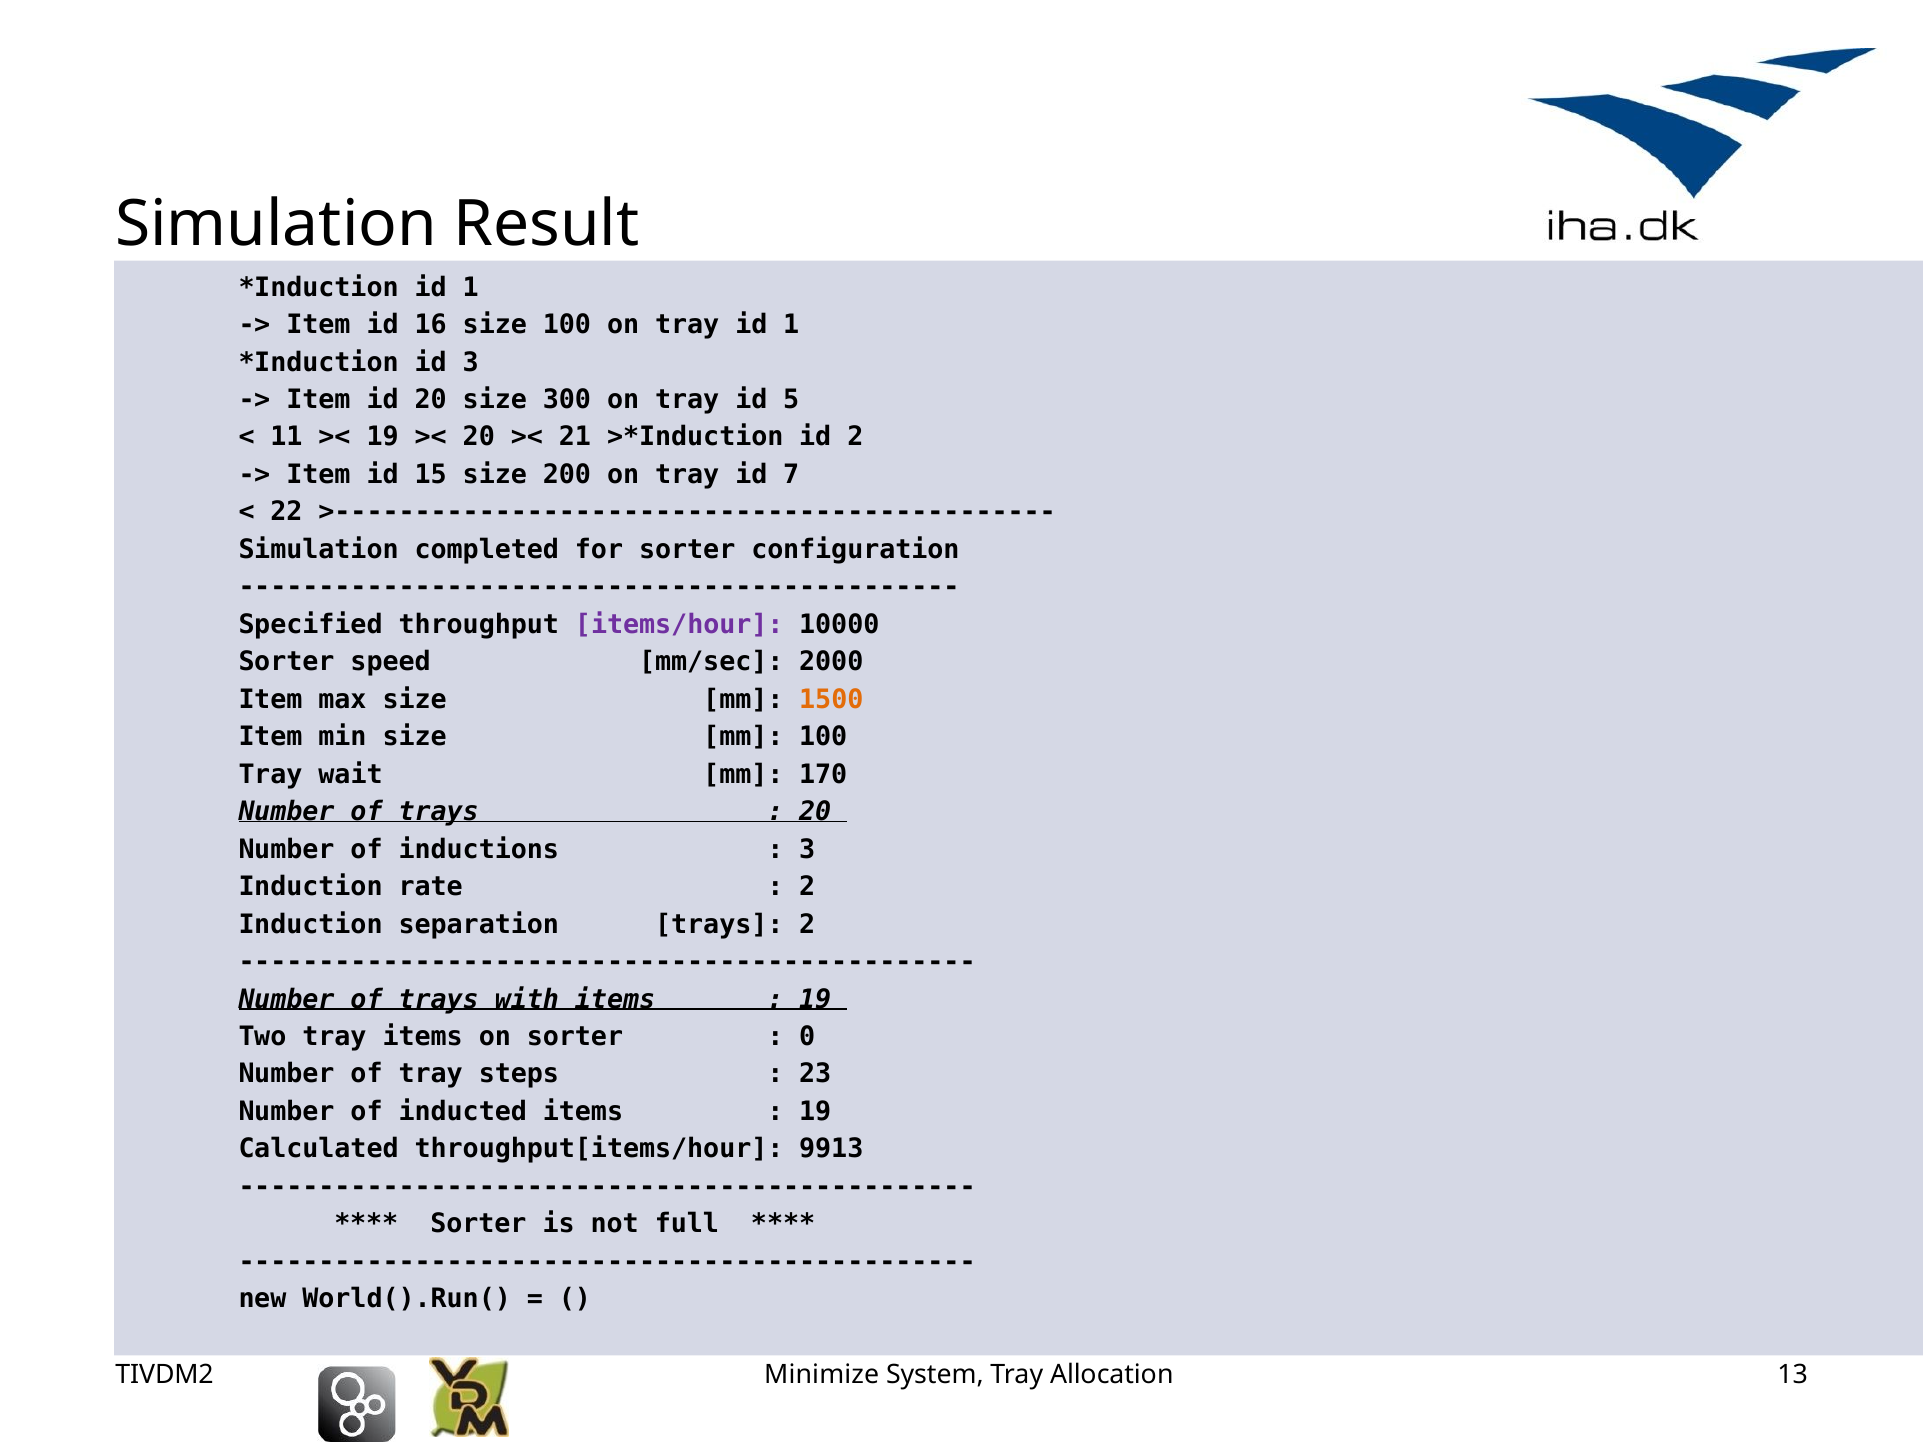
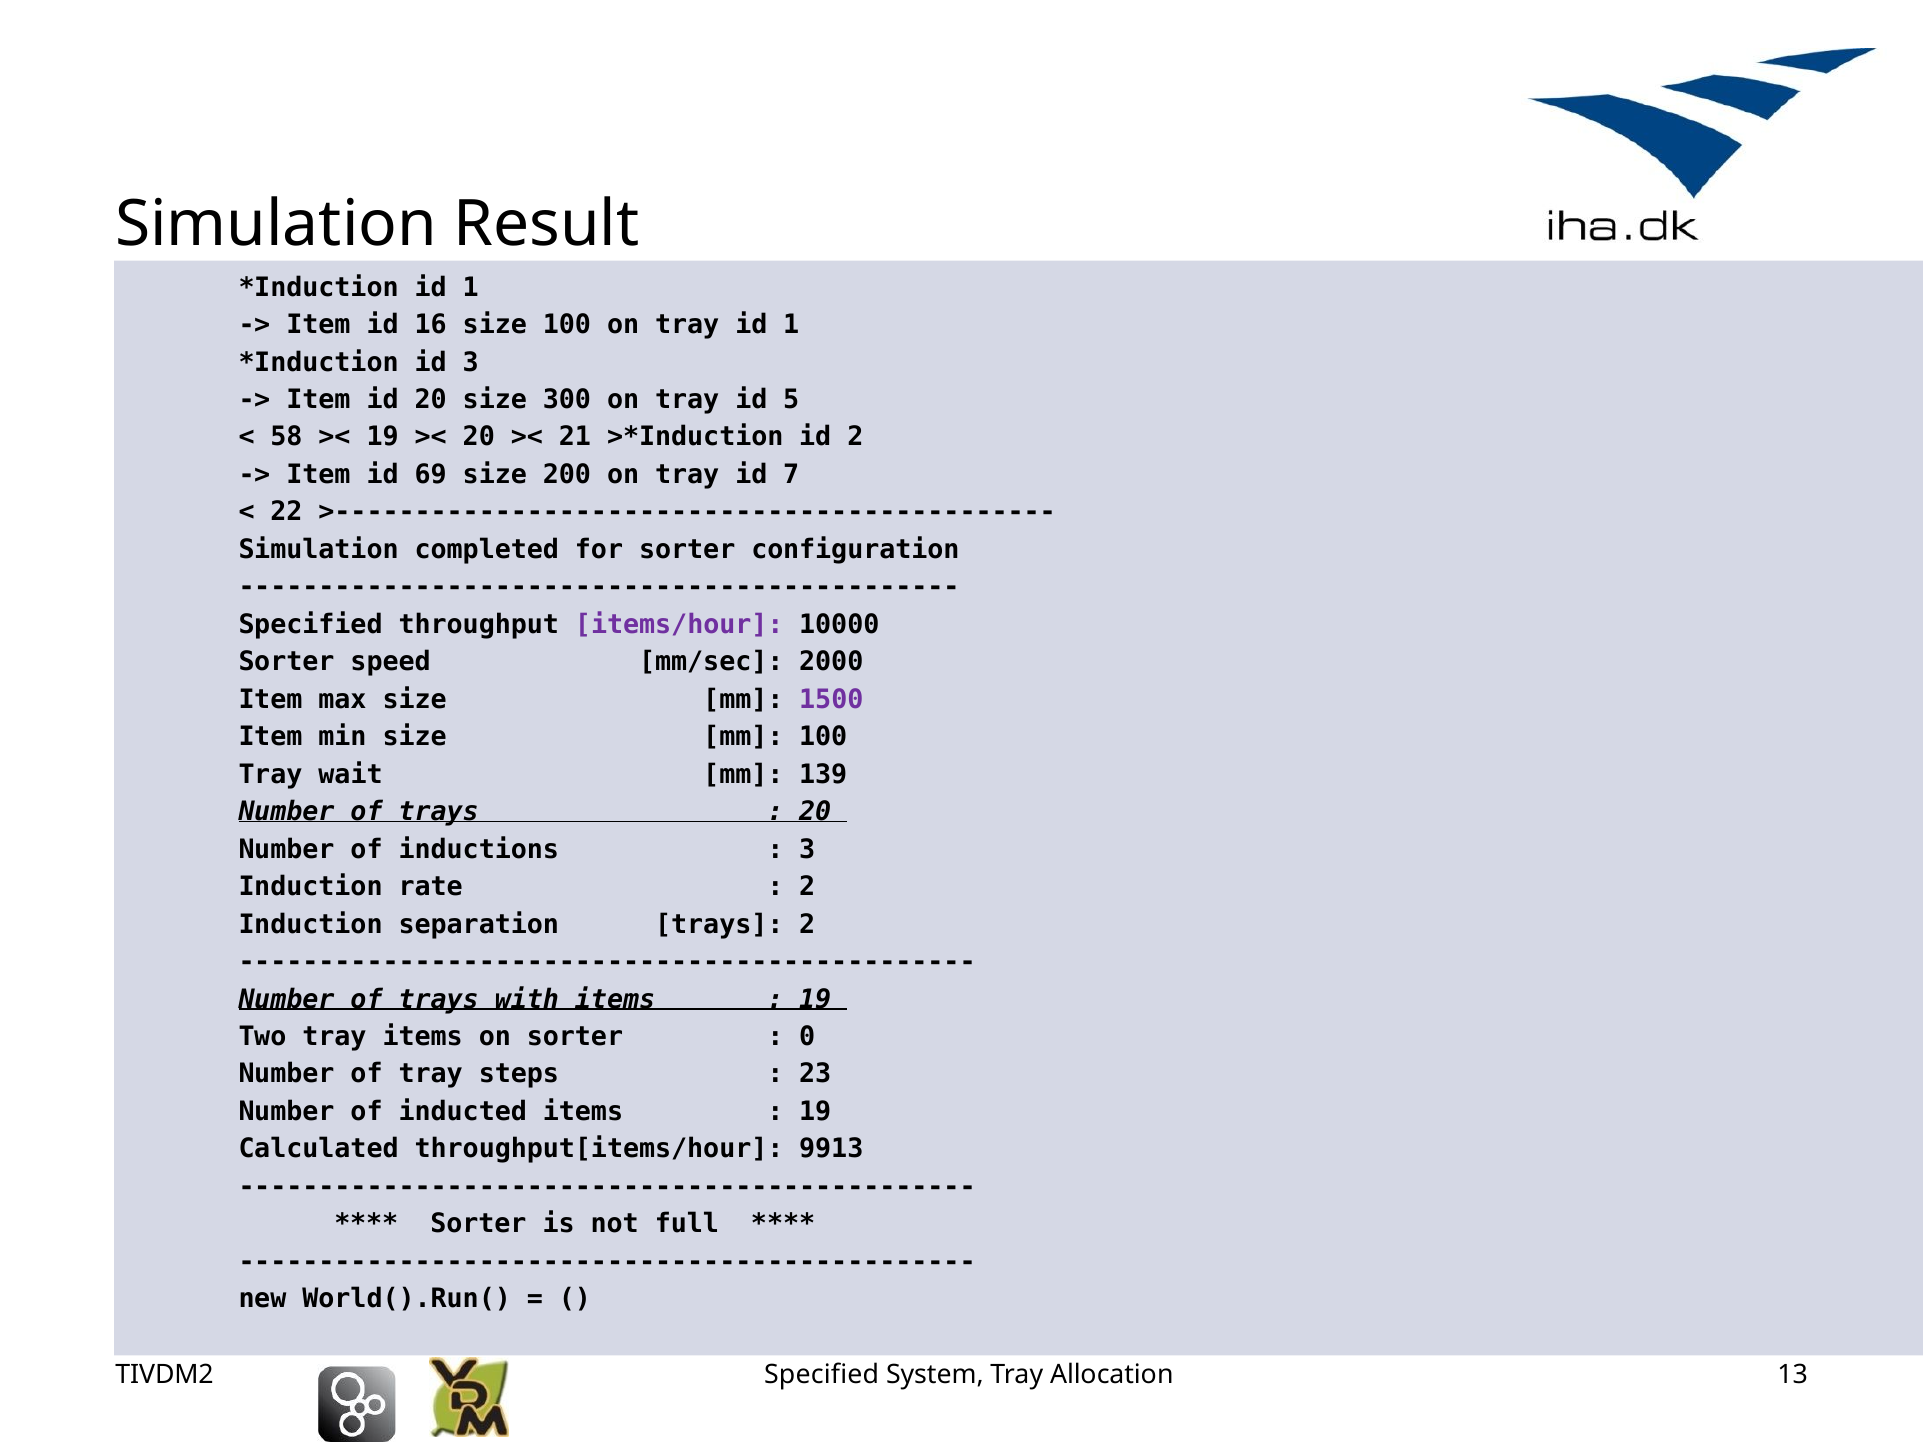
11: 11 -> 58
15: 15 -> 69
1500 colour: orange -> purple
170: 170 -> 139
TIVDM2 Minimize: Minimize -> Specified
